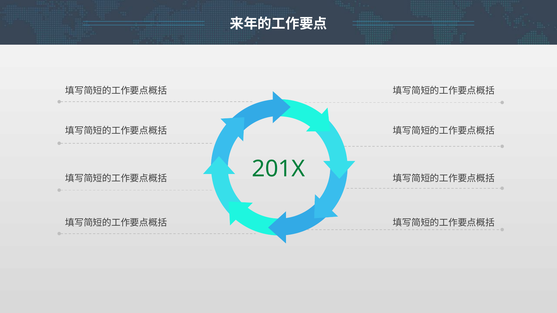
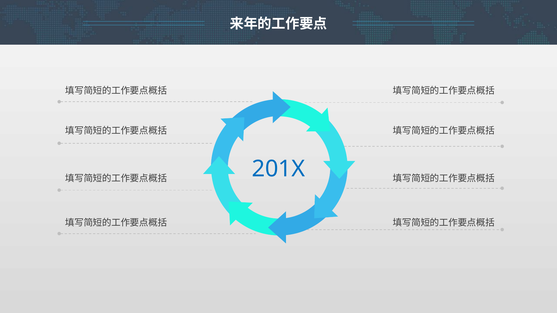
201X colour: green -> blue
